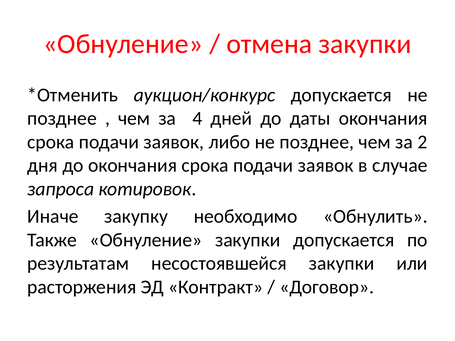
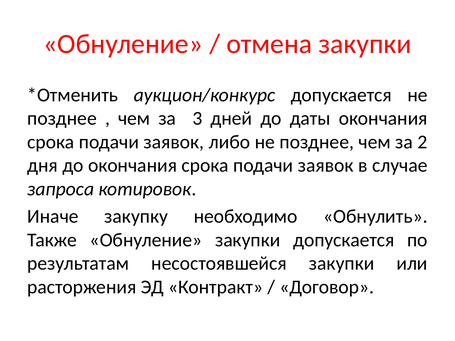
4: 4 -> 3
